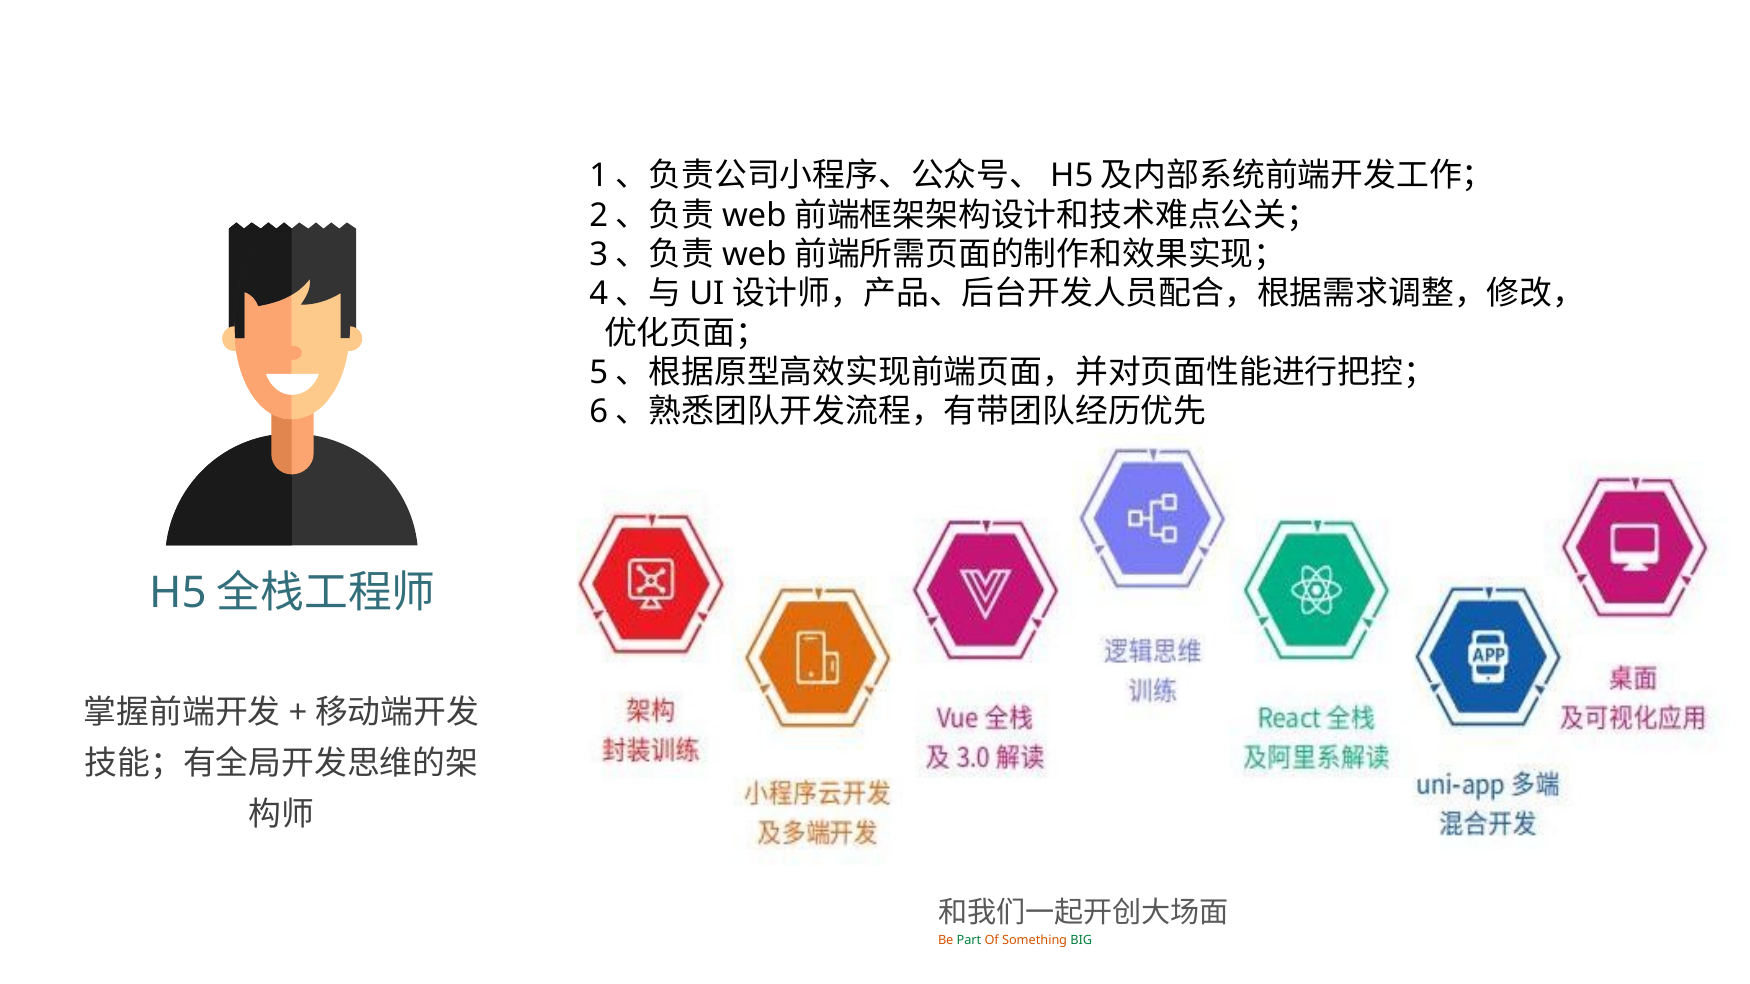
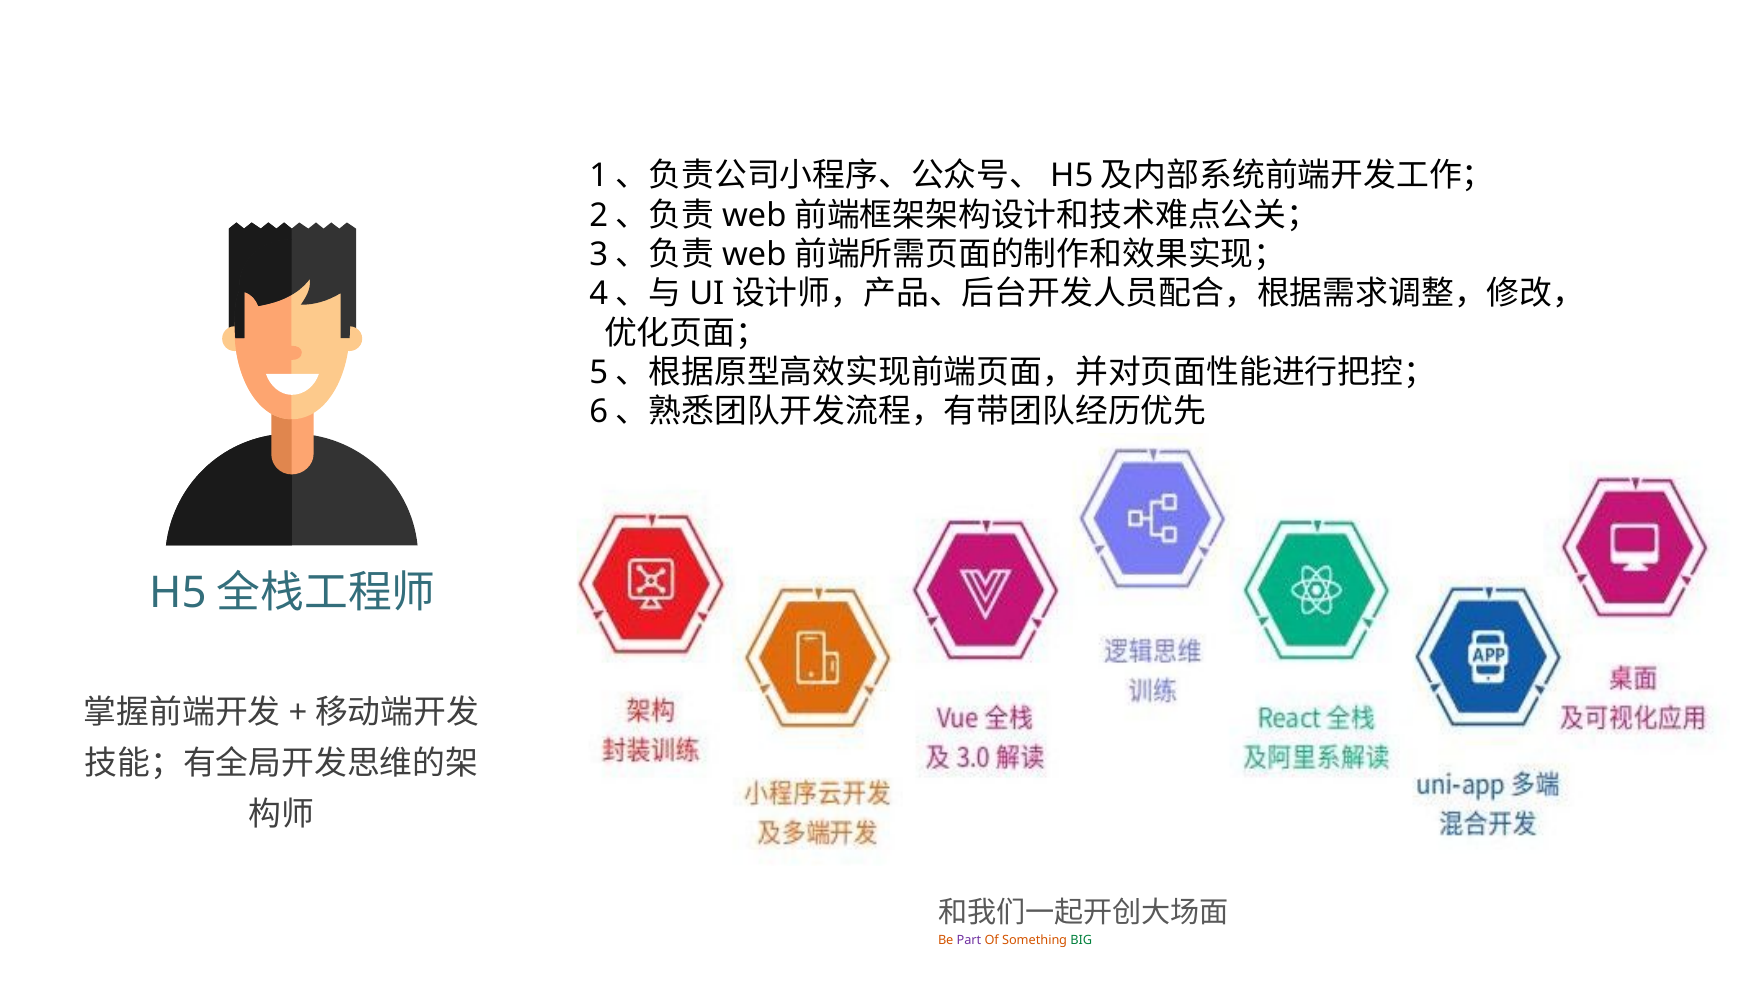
Part colour: green -> purple
